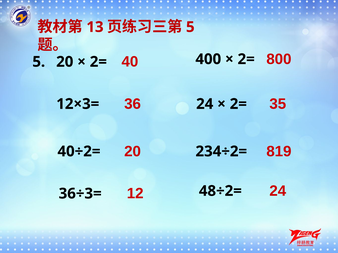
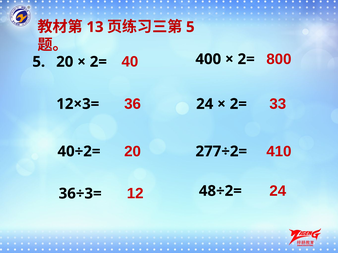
35: 35 -> 33
819: 819 -> 410
234÷2=: 234÷2= -> 277÷2=
